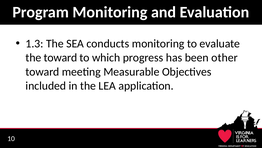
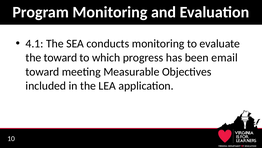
1.3: 1.3 -> 4.1
other: other -> email
